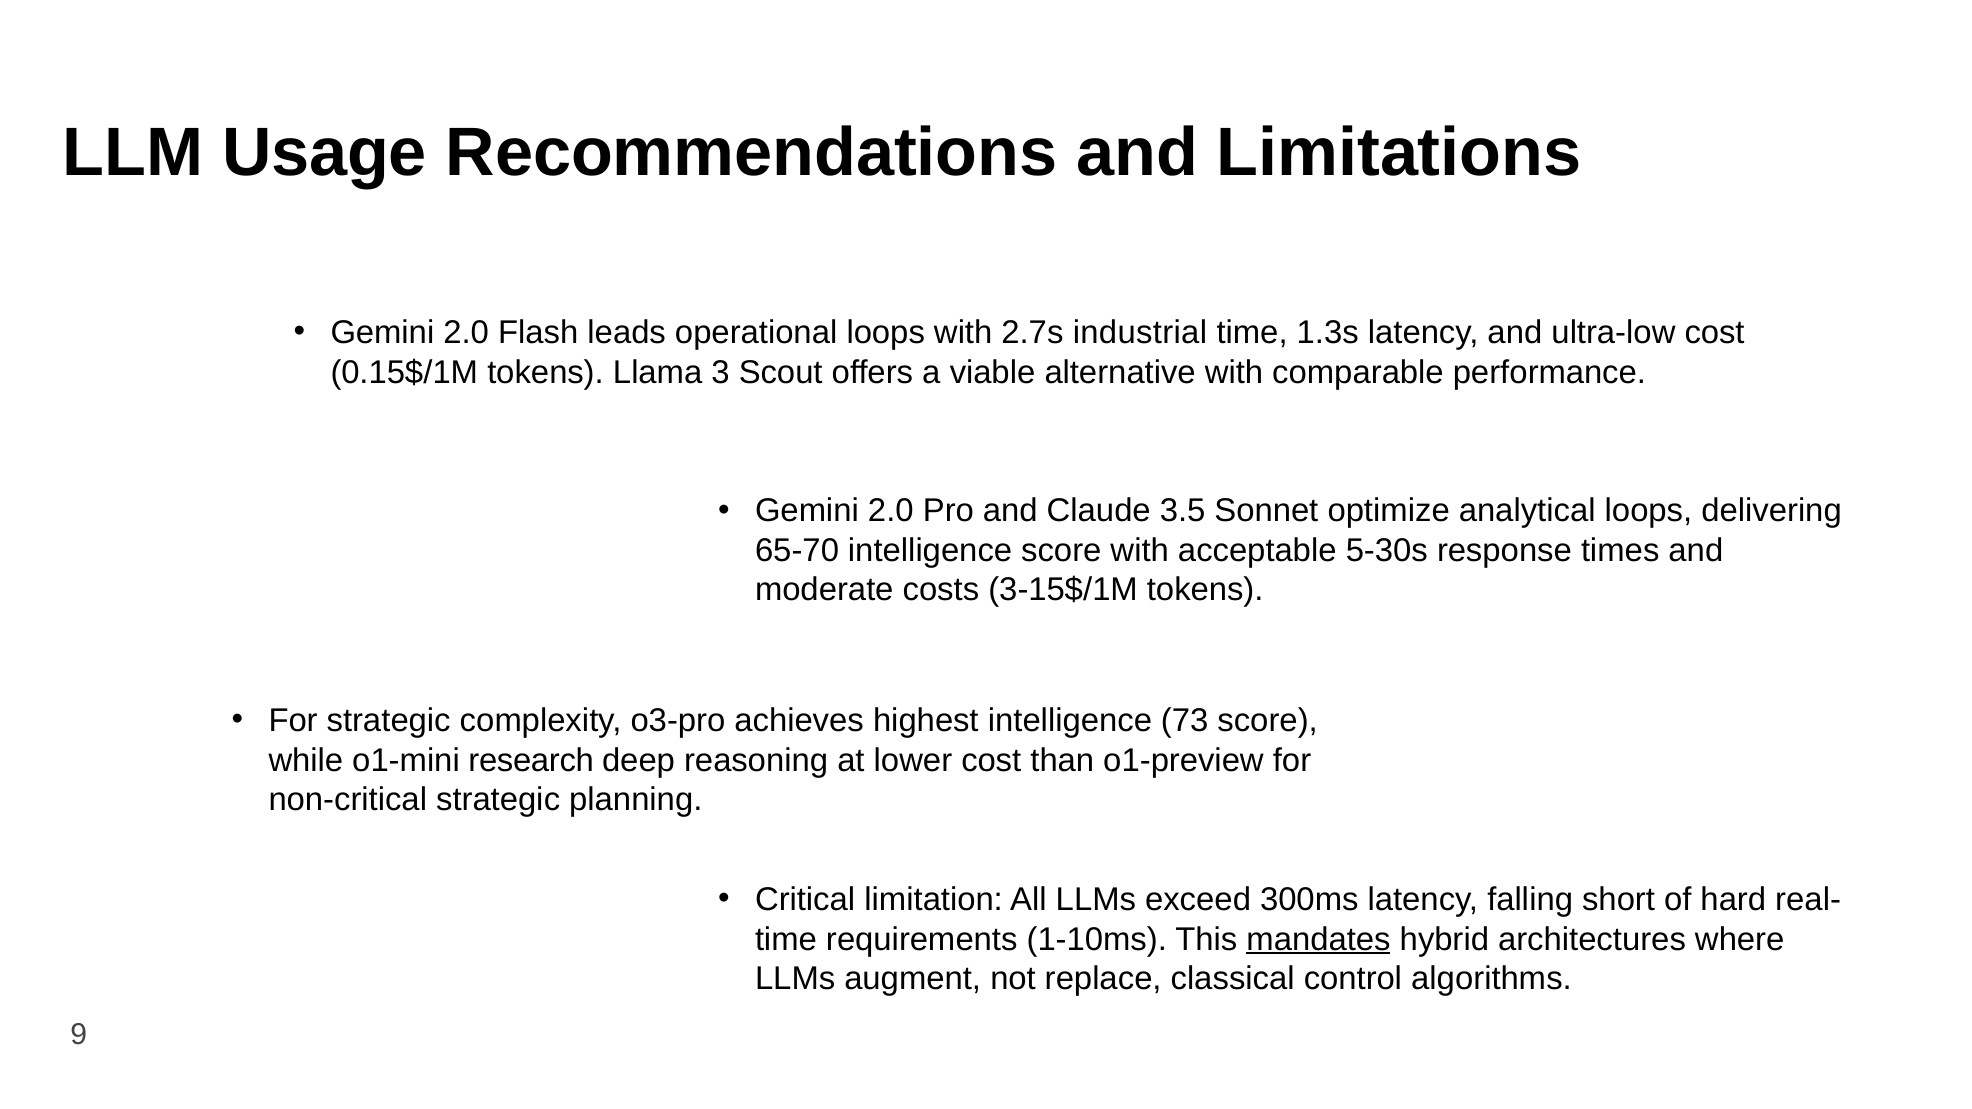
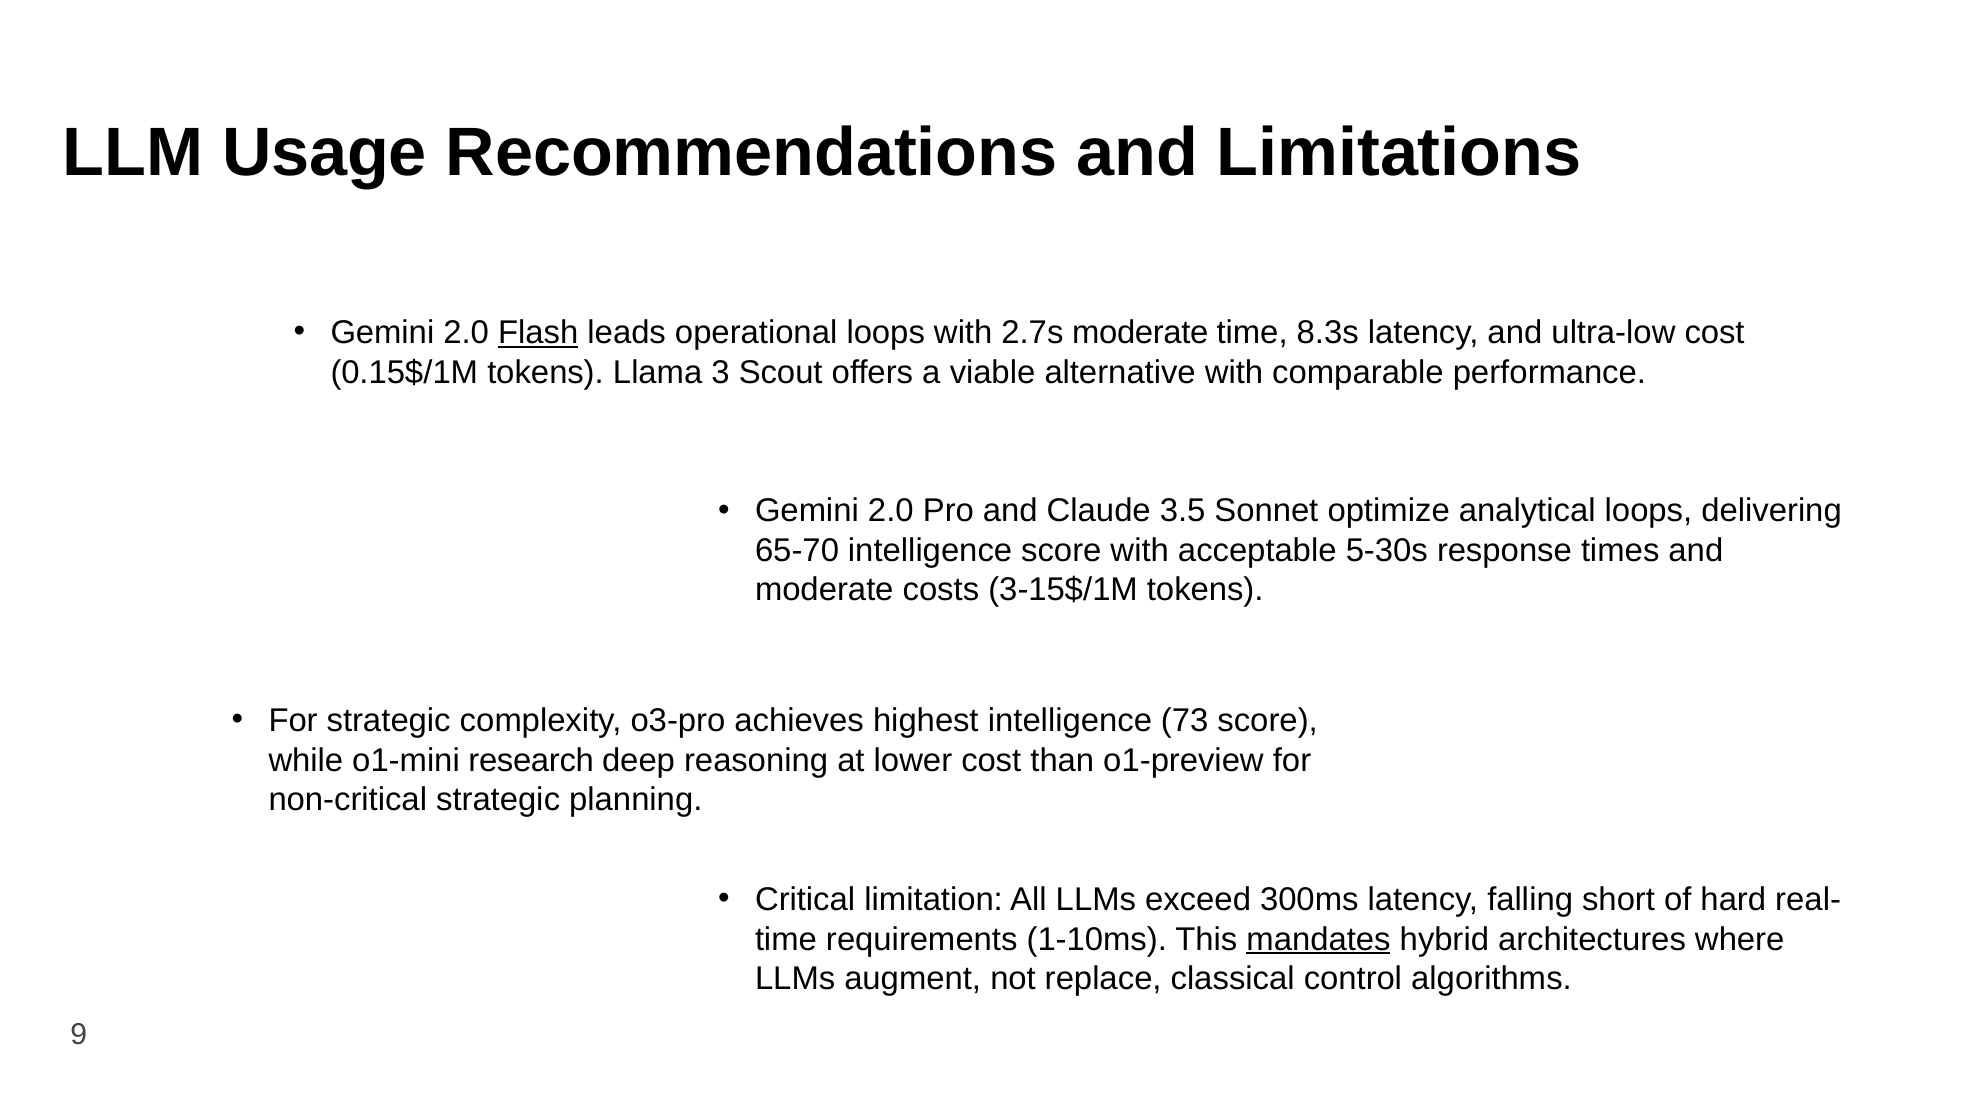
Flash underline: none -> present
2.7s industrial: industrial -> moderate
1.3s: 1.3s -> 8.3s
